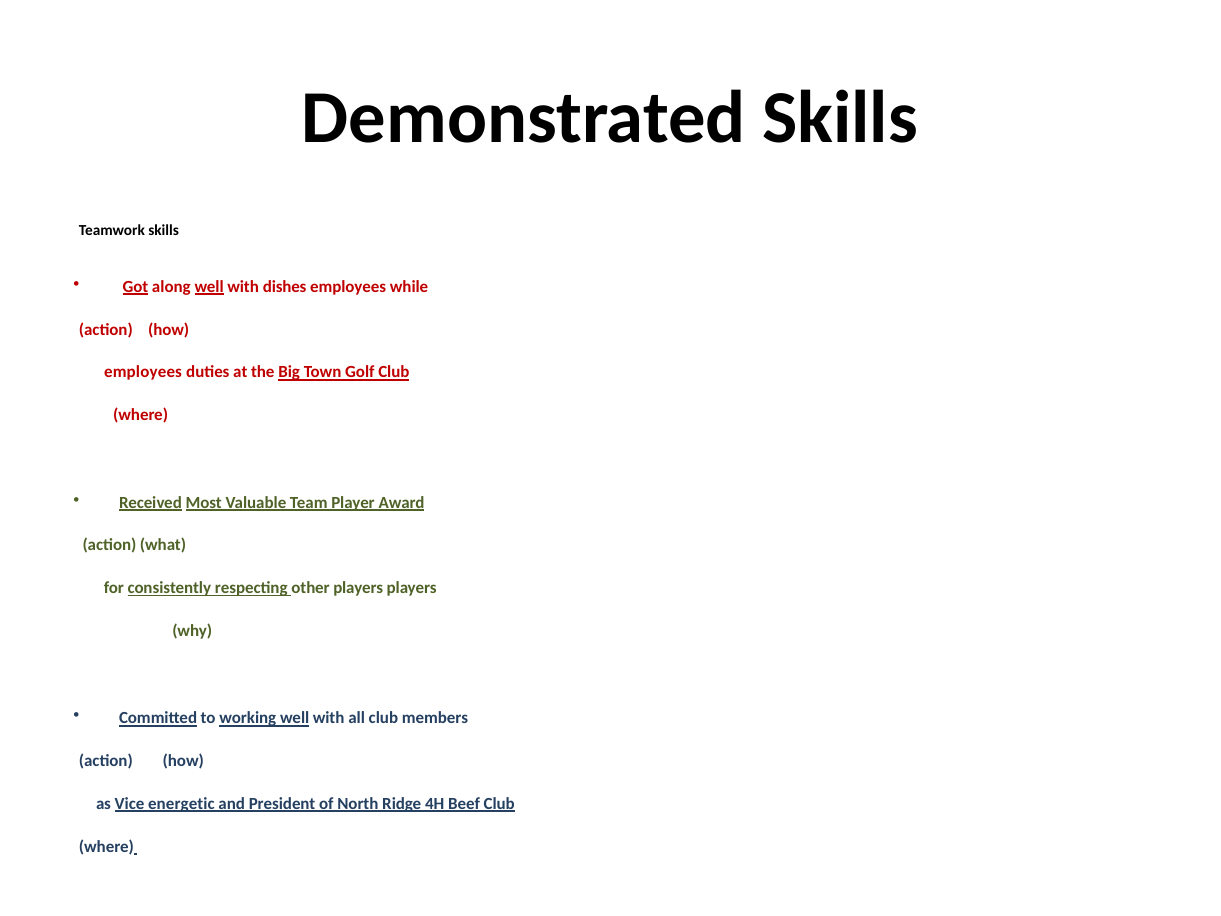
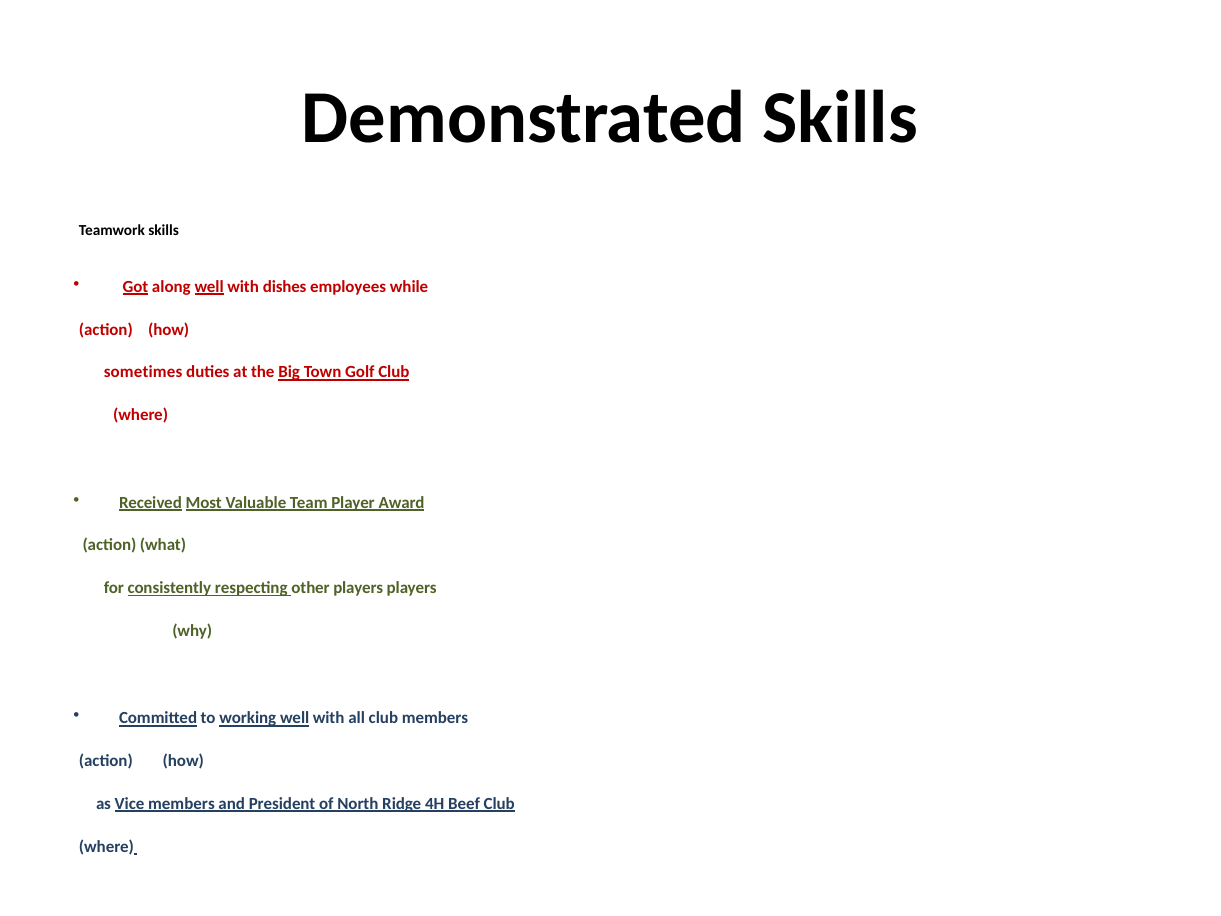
employees at (143, 372): employees -> sometimes
Vice energetic: energetic -> members
